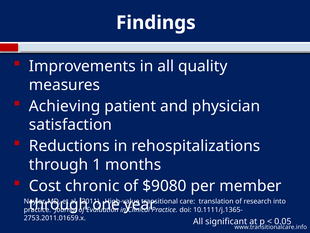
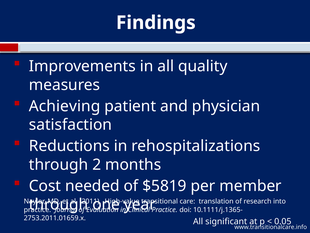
1: 1 -> 2
chronic: chronic -> needed
$9080: $9080 -> $5819
